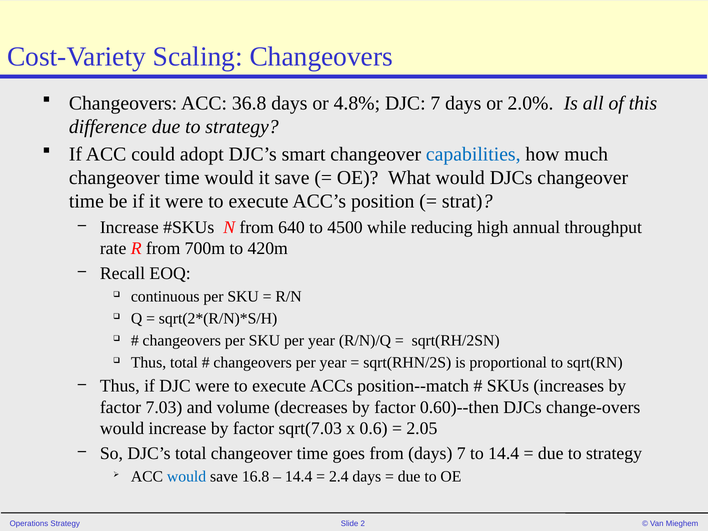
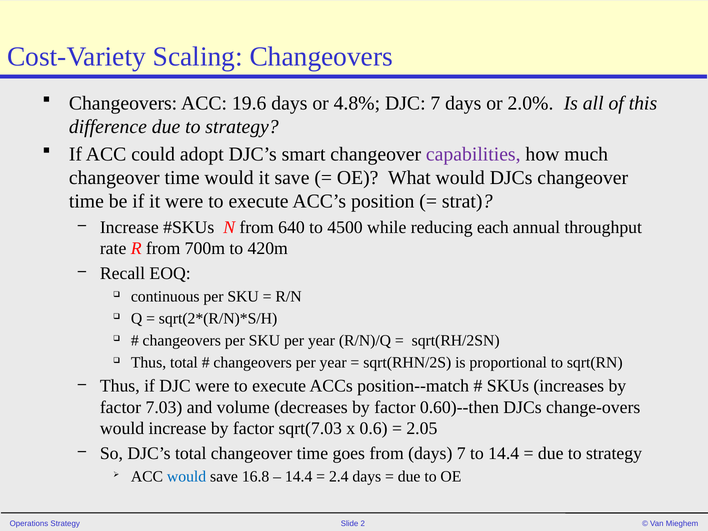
36.8: 36.8 -> 19.6
capabilities colour: blue -> purple
high: high -> each
